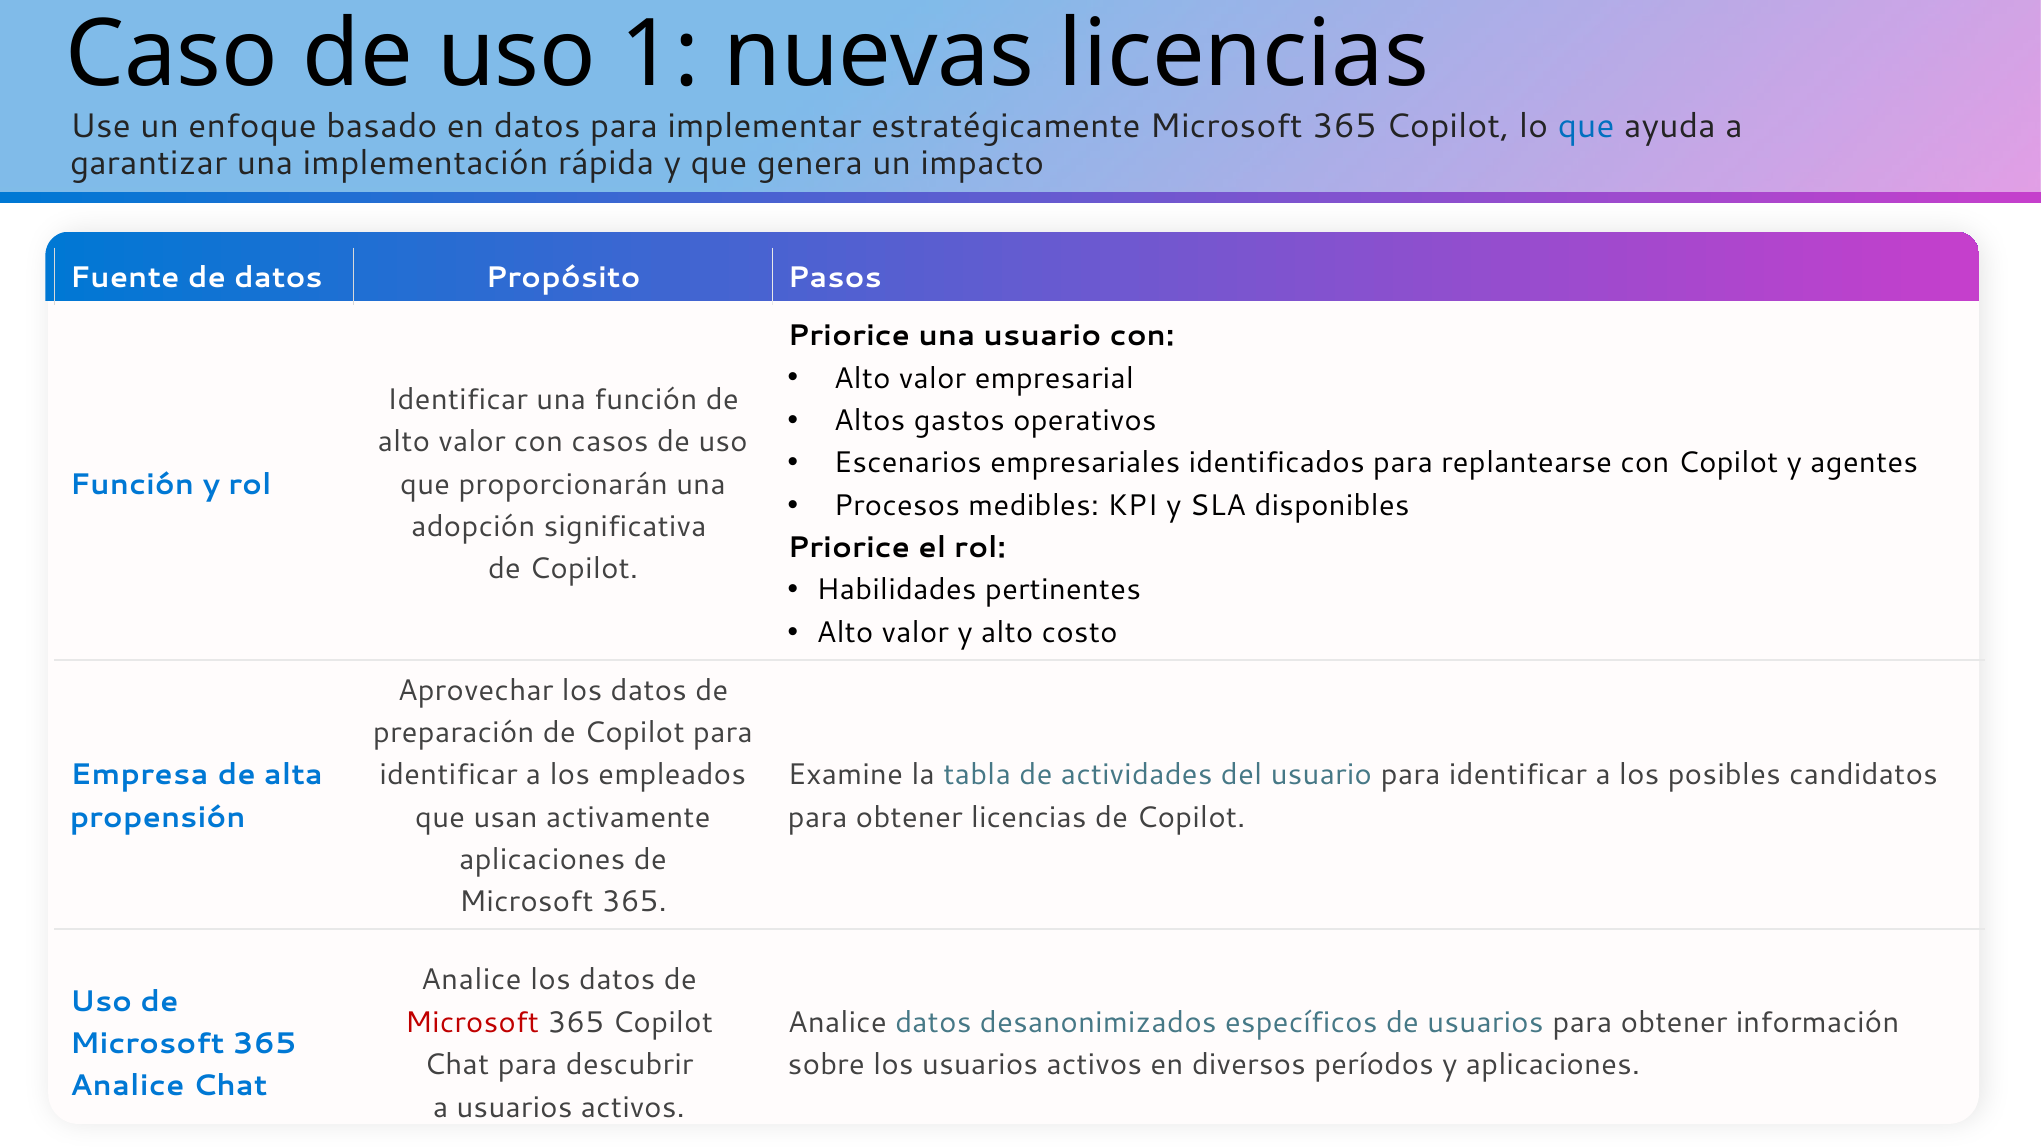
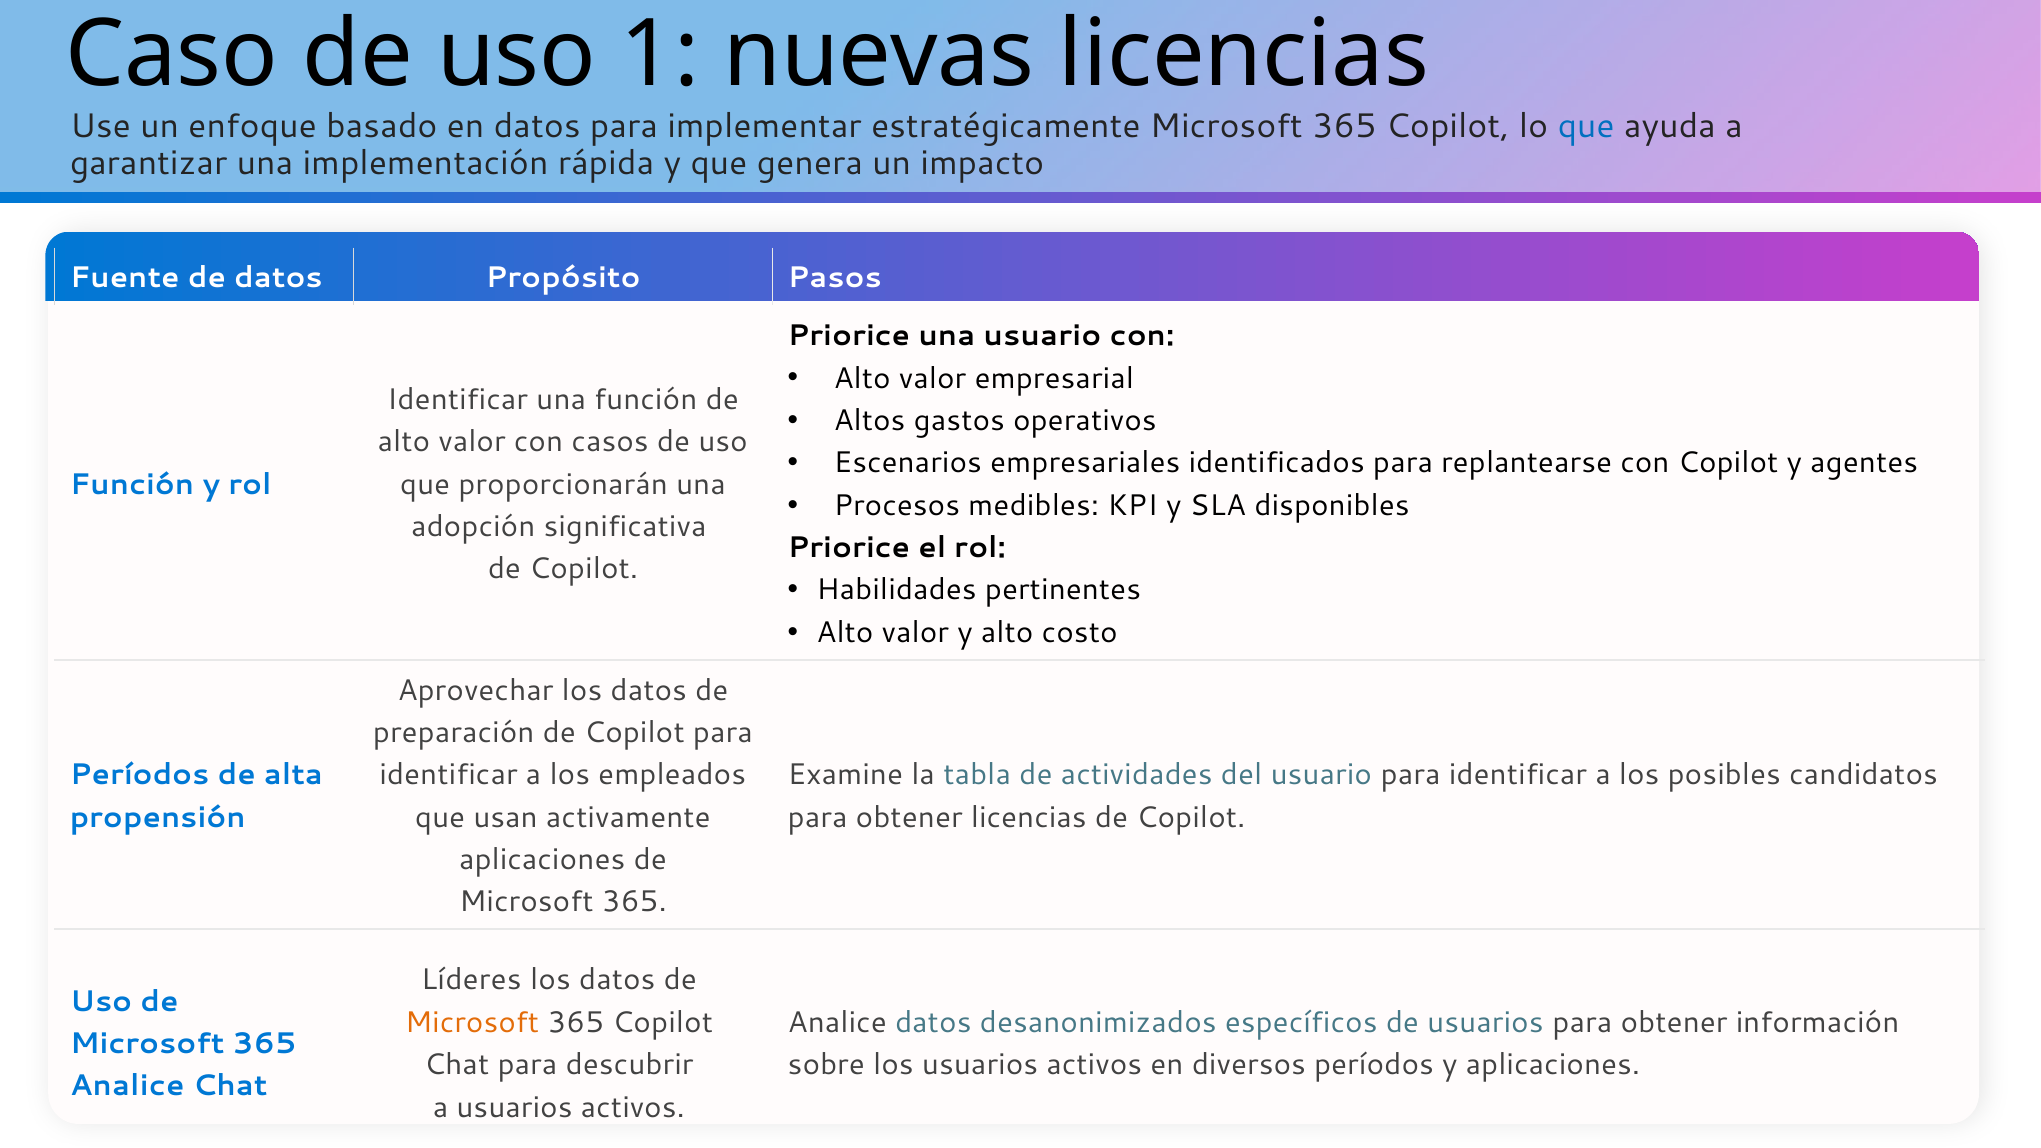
Empresa at (139, 775): Empresa -> Períodos
Analice at (471, 980): Analice -> Líderes
Microsoft at (472, 1023) colour: red -> orange
